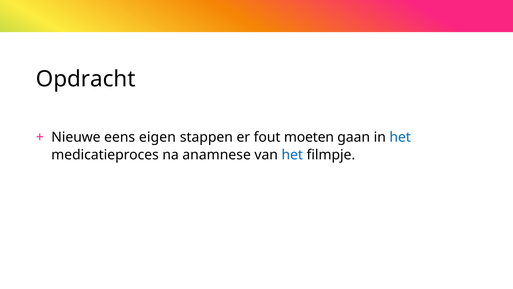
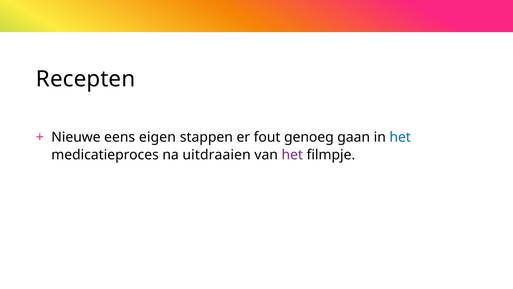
Opdracht: Opdracht -> Recepten
moeten: moeten -> genoeg
anamnese: anamnese -> uitdraaien
het at (292, 155) colour: blue -> purple
